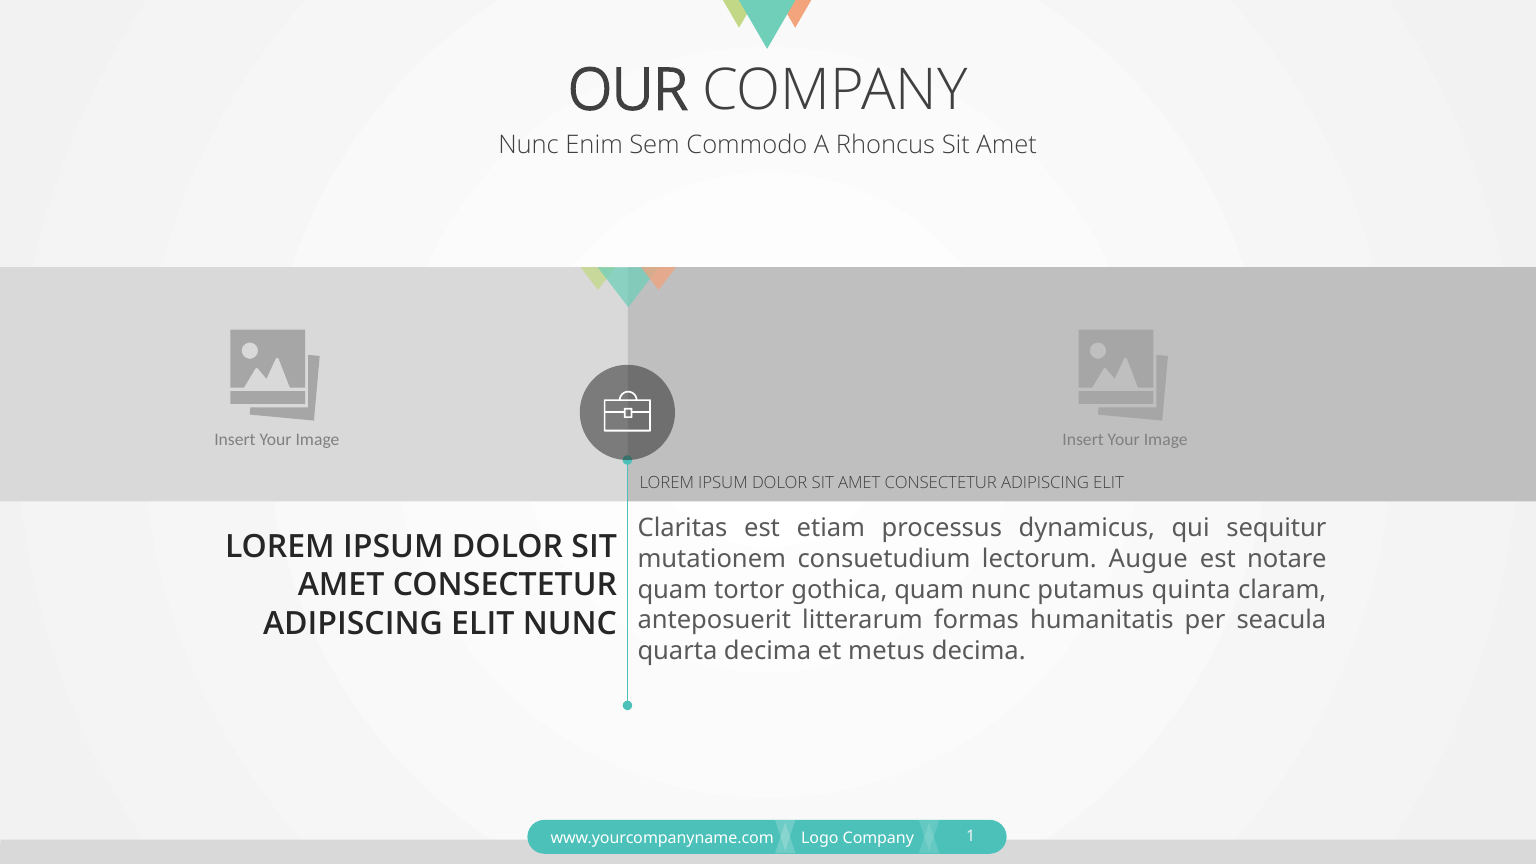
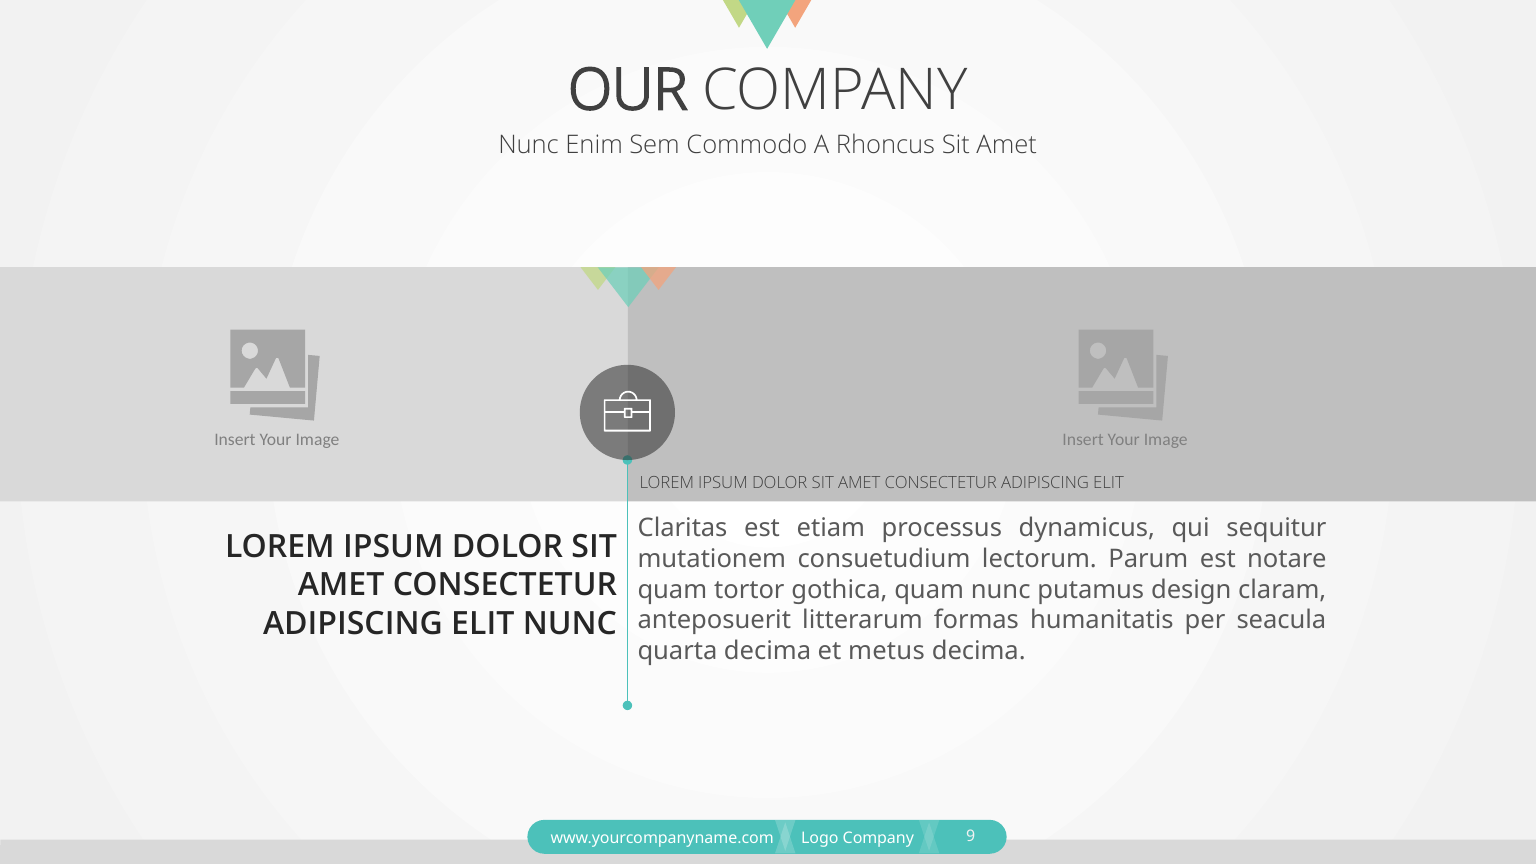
Augue: Augue -> Parum
quinta: quinta -> design
1: 1 -> 9
